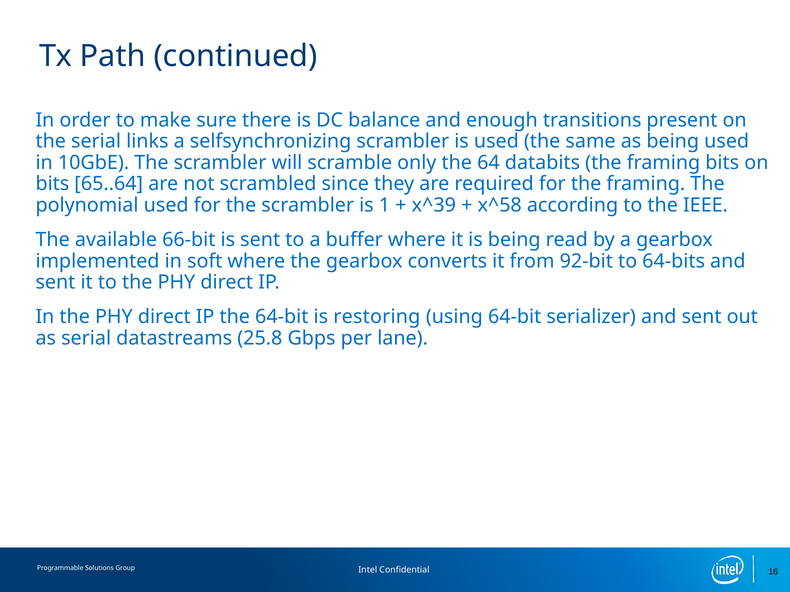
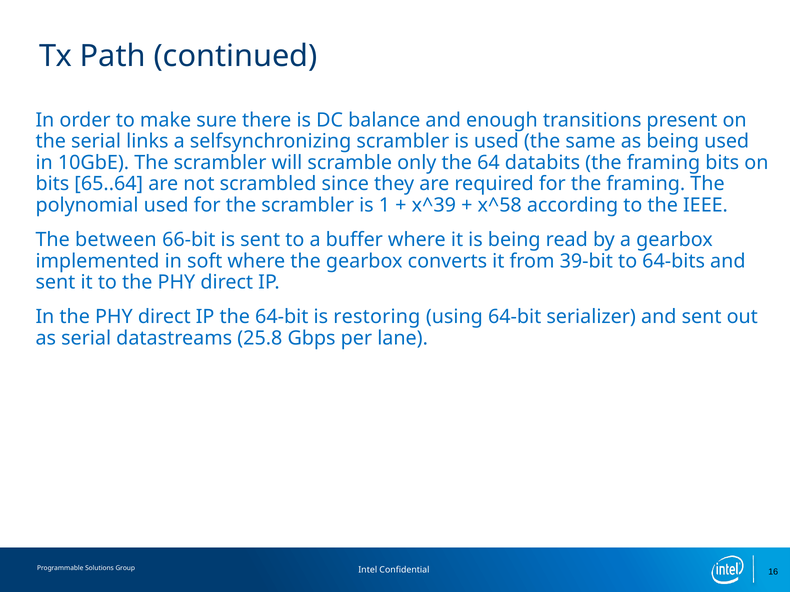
available: available -> between
92-bit: 92-bit -> 39-bit
